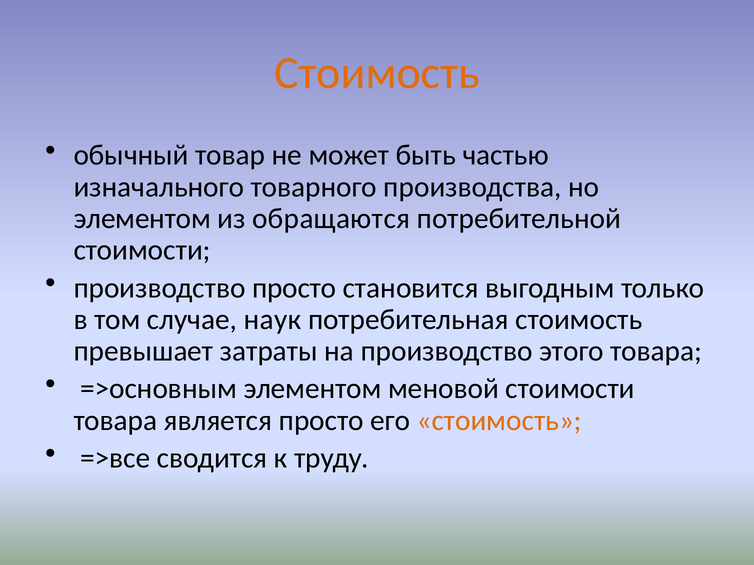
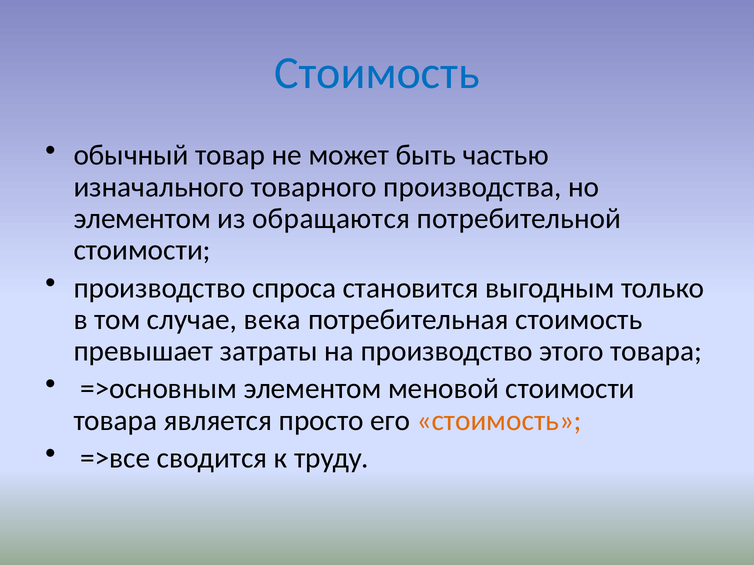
Стоимость at (377, 73) colour: orange -> blue
производство просто: просто -> спроса
наук: наук -> века
